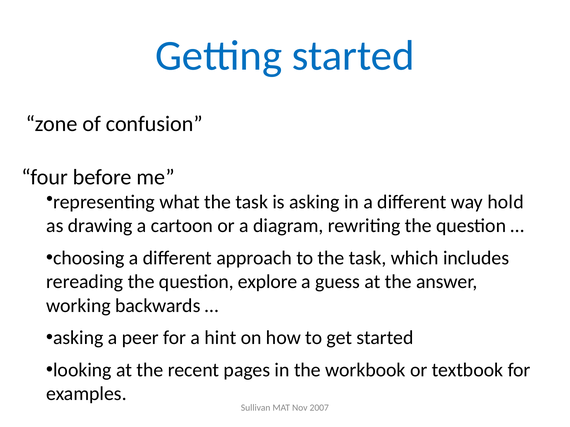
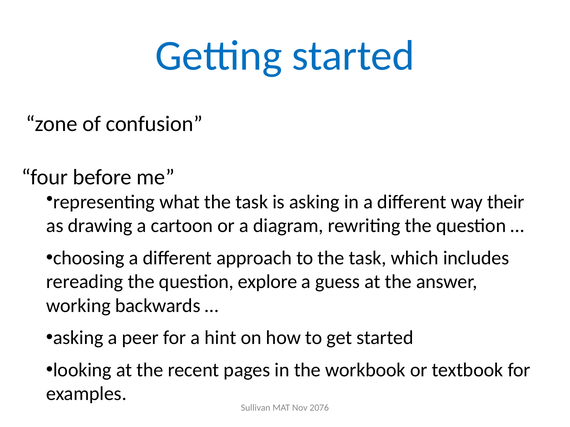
hold: hold -> their
2007: 2007 -> 2076
